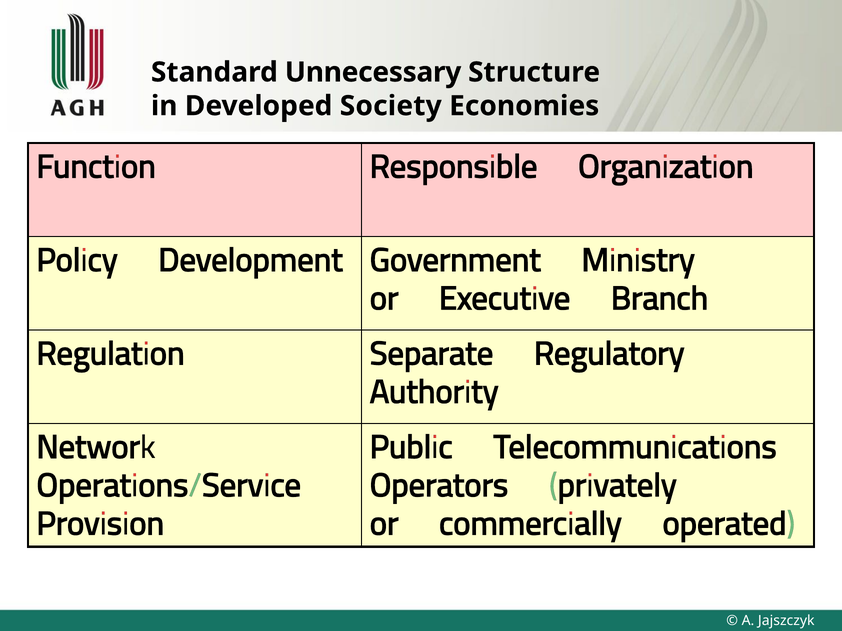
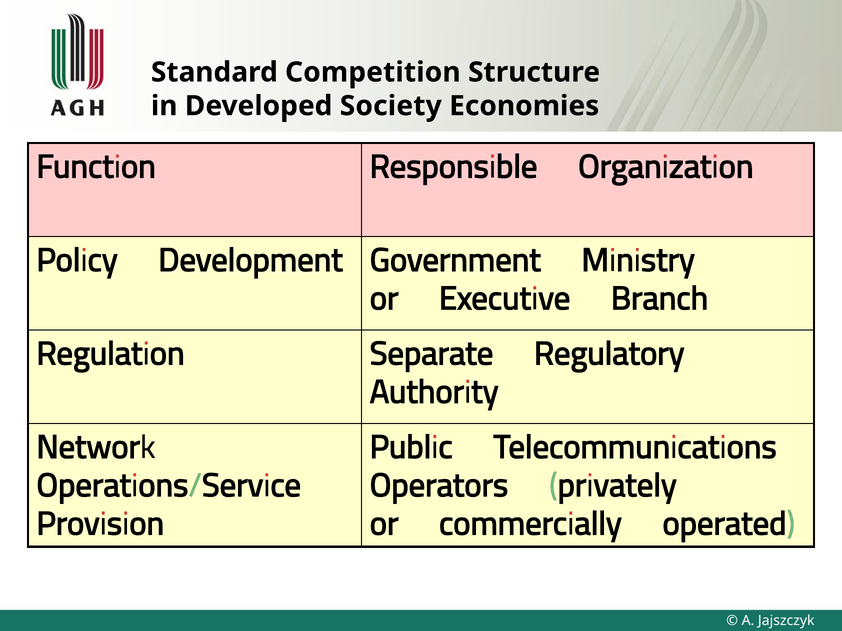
Unnecessary: Unnecessary -> Competition
